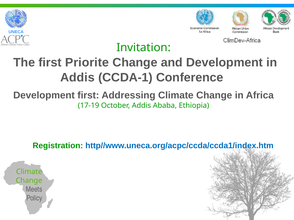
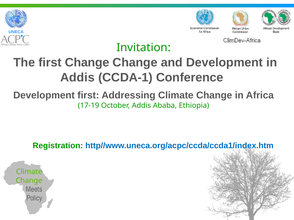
first Priorite: Priorite -> Change
